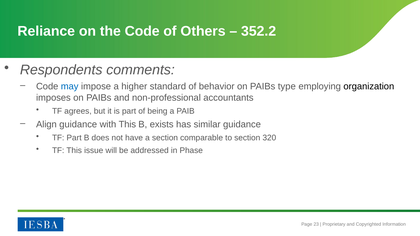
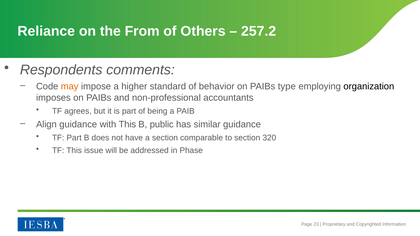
the Code: Code -> From
352.2: 352.2 -> 257.2
may colour: blue -> orange
exists: exists -> public
